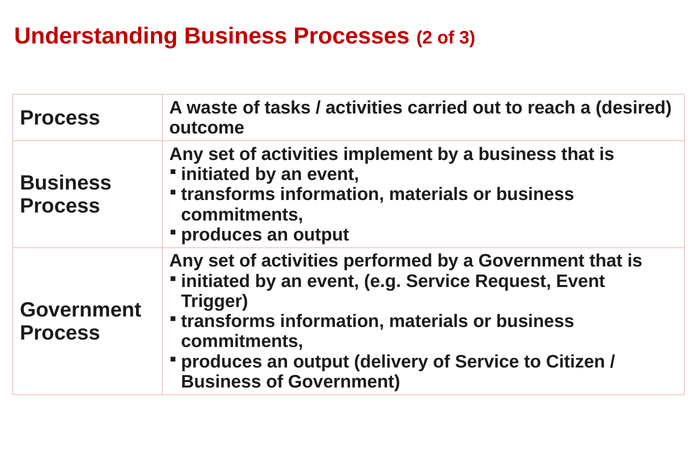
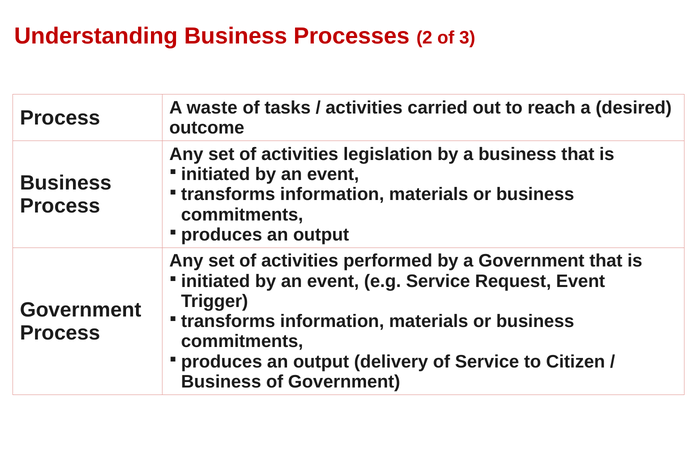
implement: implement -> legislation
